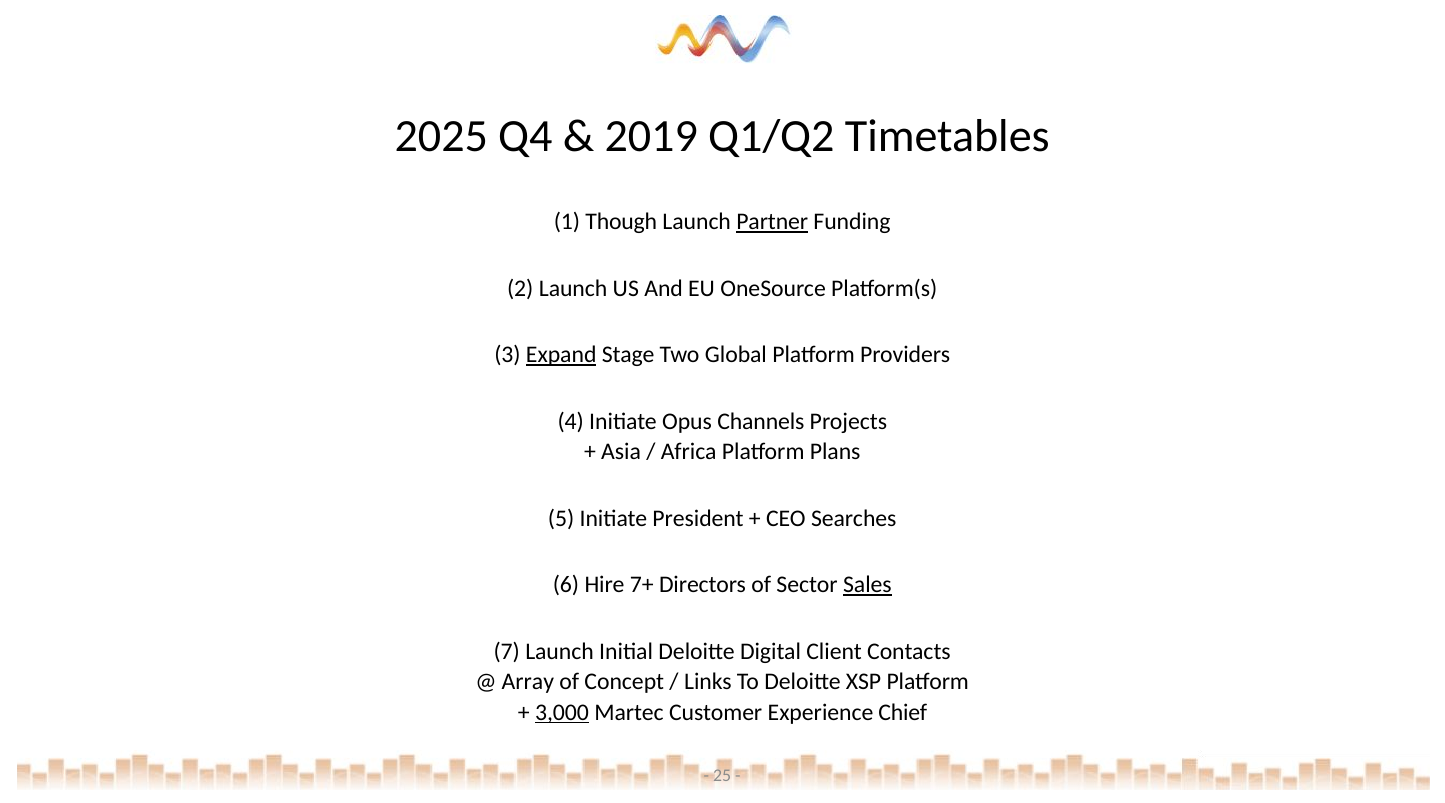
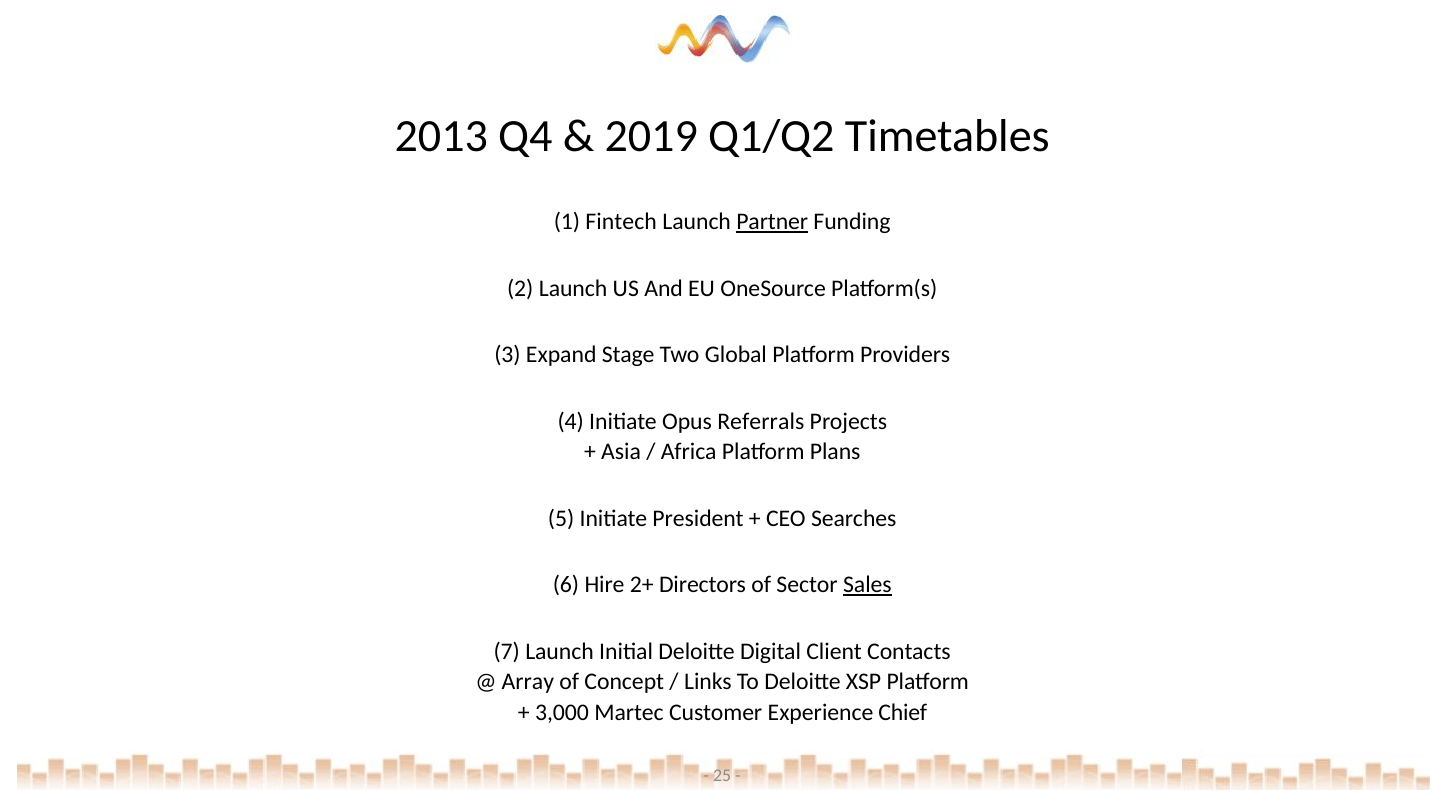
2025: 2025 -> 2013
Though: Though -> Fintech
Expand underline: present -> none
Channels: Channels -> Referrals
7+: 7+ -> 2+
3,000 underline: present -> none
